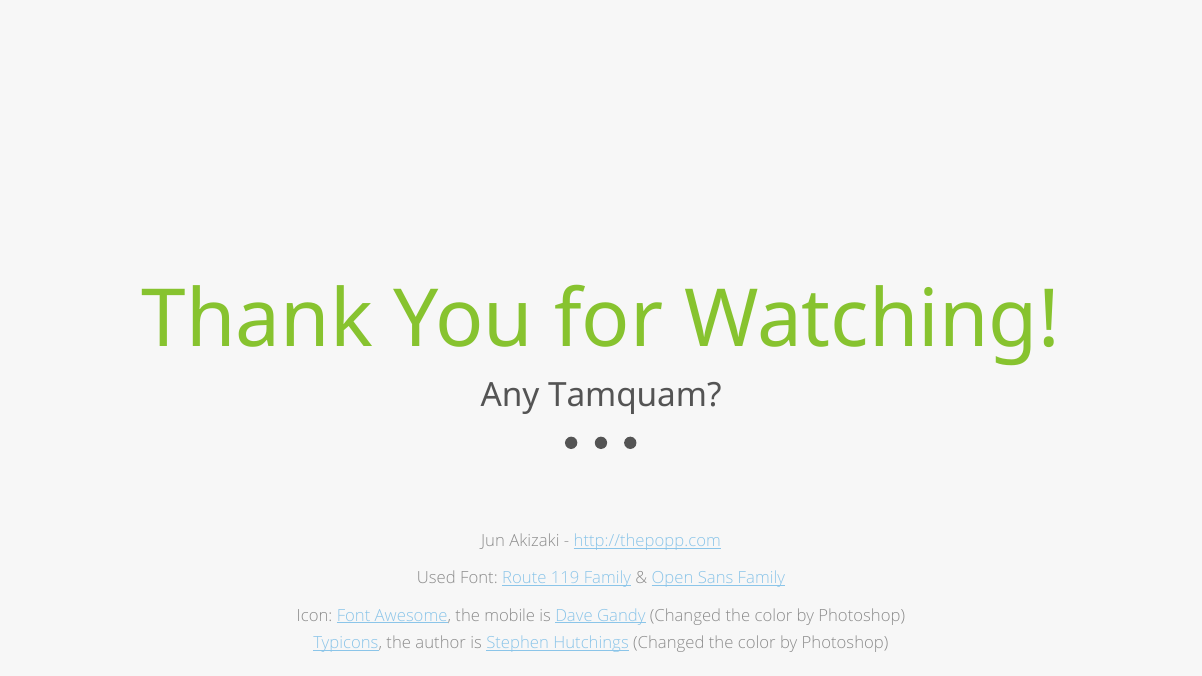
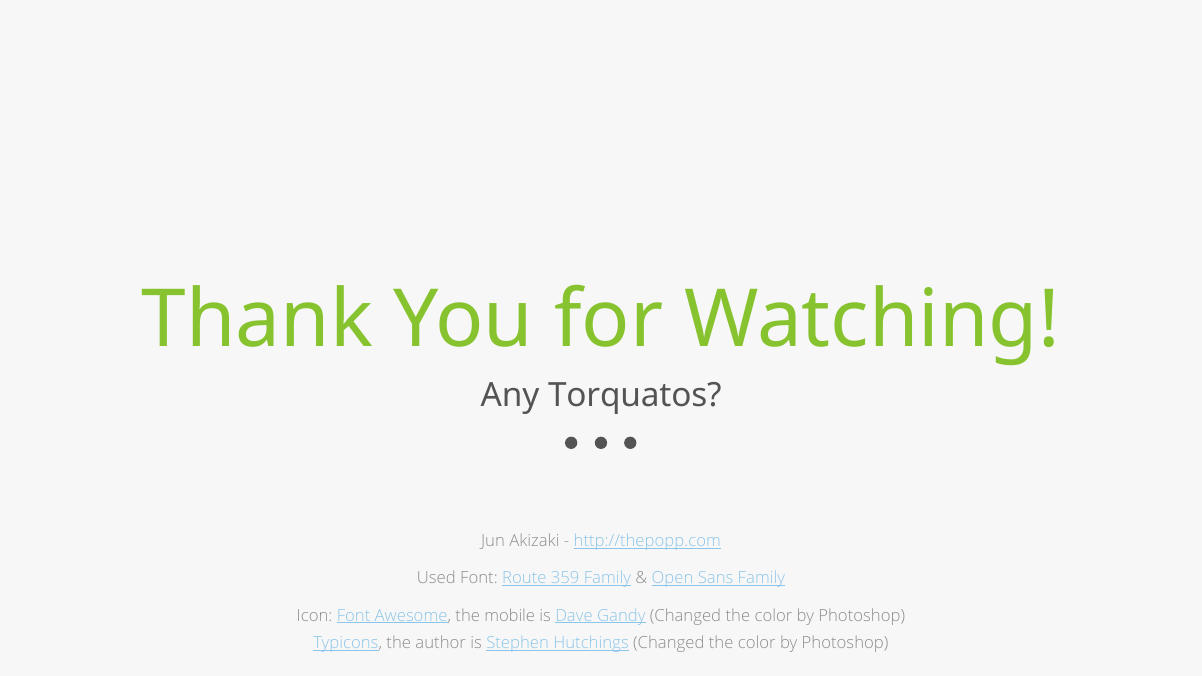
Tamquam: Tamquam -> Torquatos
119: 119 -> 359
